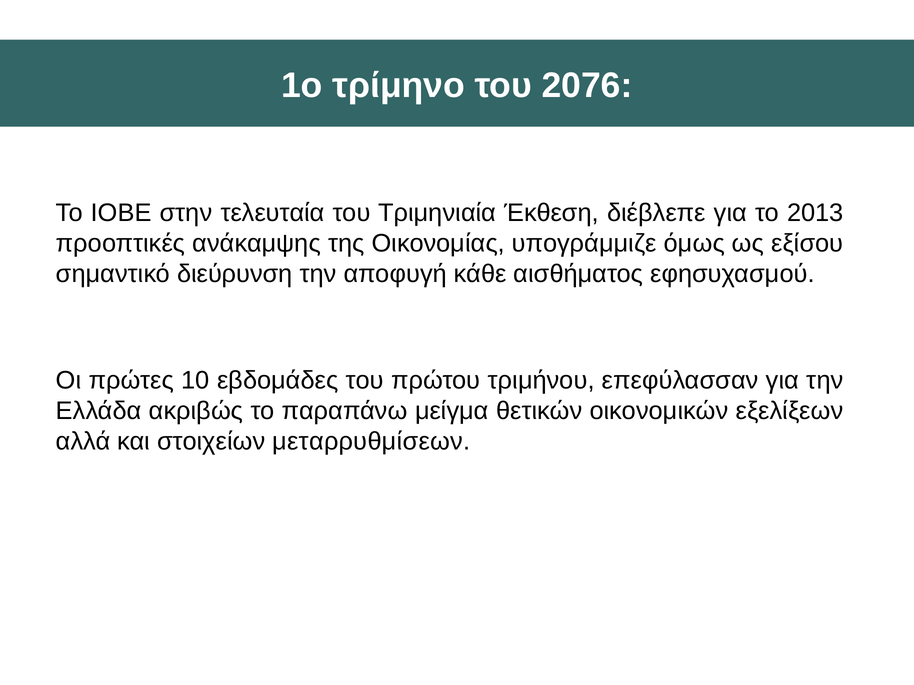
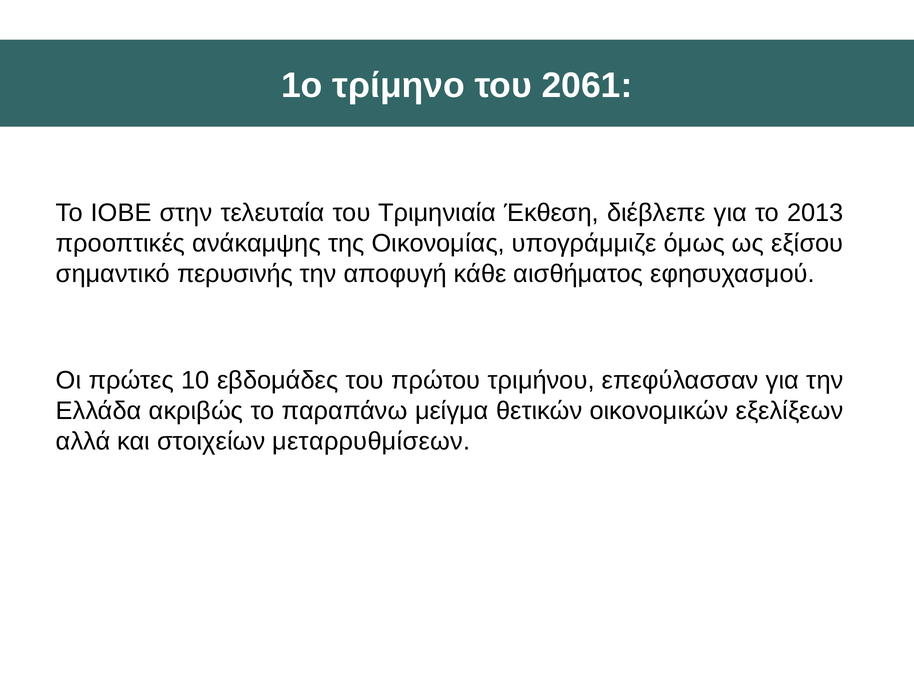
2076: 2076 -> 2061
διεύρυνση: διεύρυνση -> περυσινής
